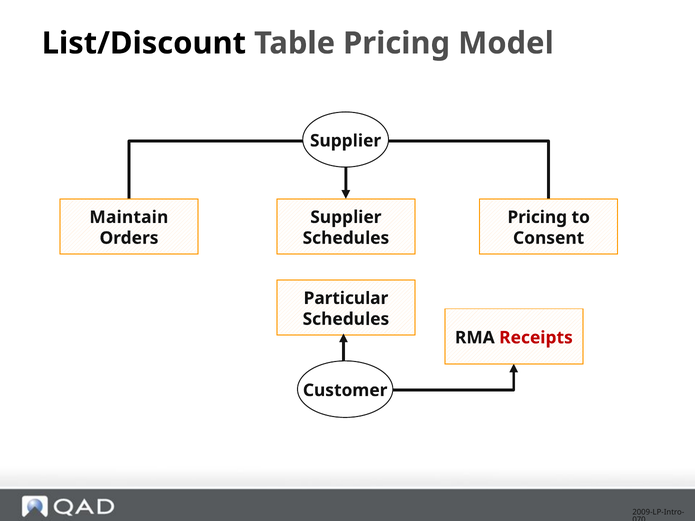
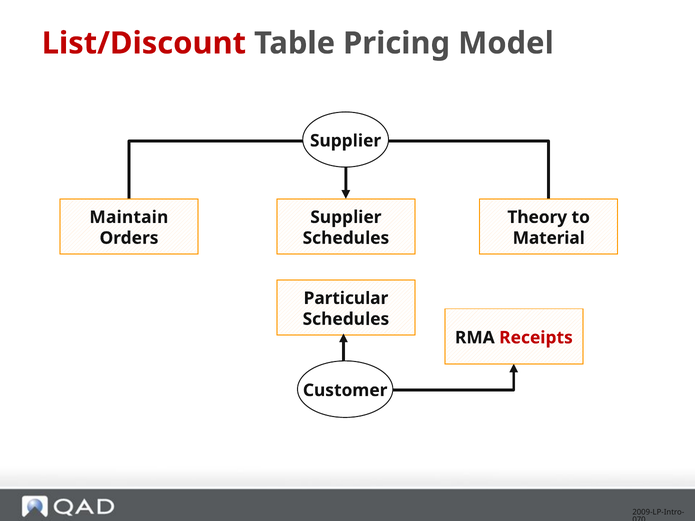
List/Discount colour: black -> red
Pricing at (537, 217): Pricing -> Theory
Consent: Consent -> Material
